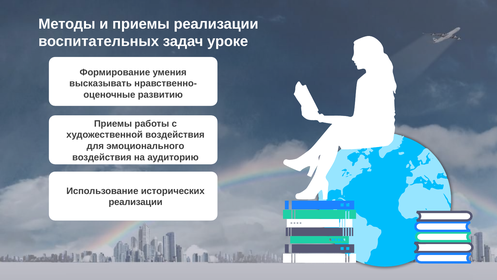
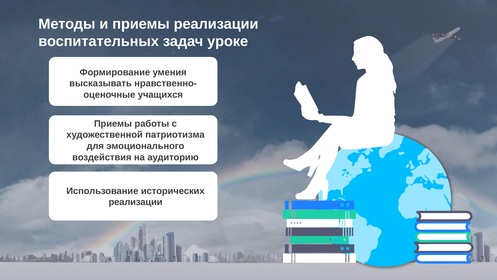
развитию: развитию -> учащихся
художественной воздействия: воздействия -> патриотизма
